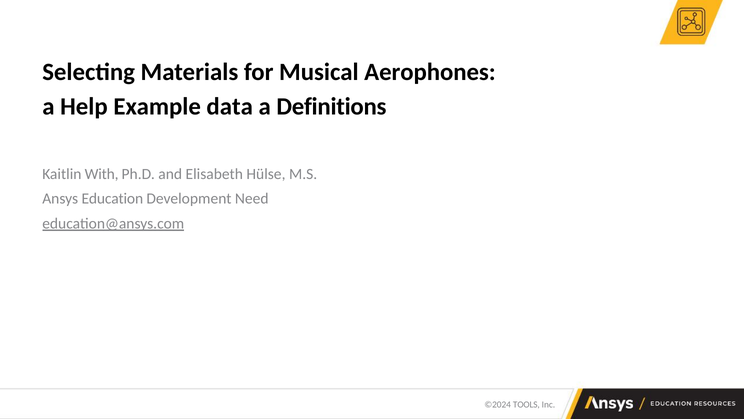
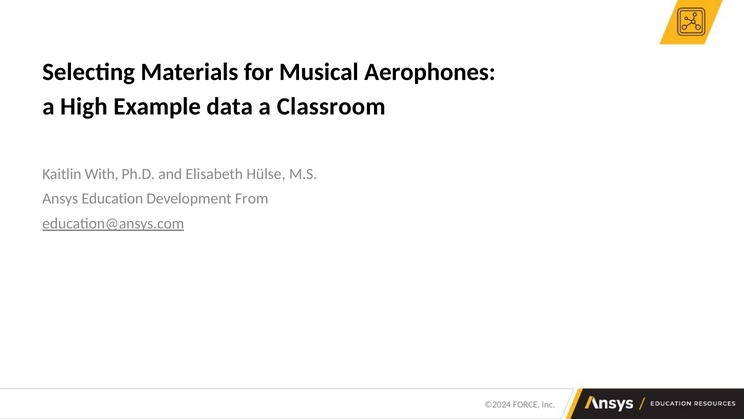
Help: Help -> High
Definitions: Definitions -> Classroom
Need: Need -> From
TOOLS: TOOLS -> FORCE
